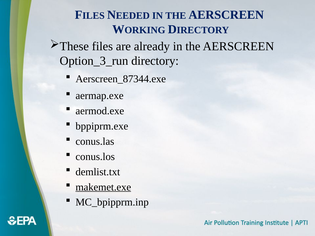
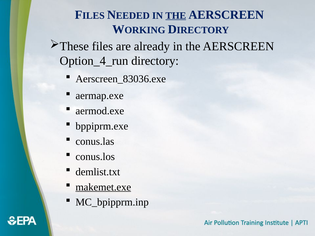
THE at (176, 16) underline: none -> present
Option_3_run: Option_3_run -> Option_4_run
Aerscreen_87344.exe: Aerscreen_87344.exe -> Aerscreen_83036.exe
